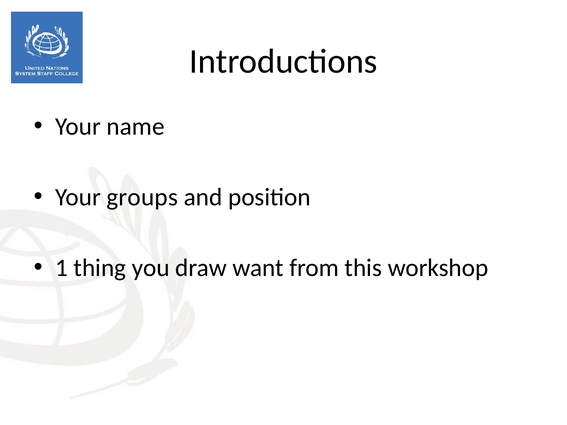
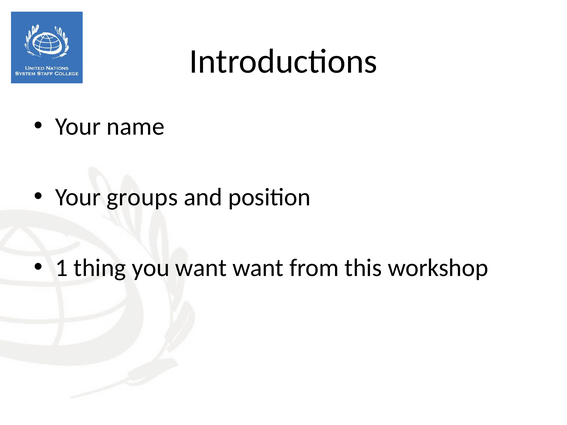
you draw: draw -> want
